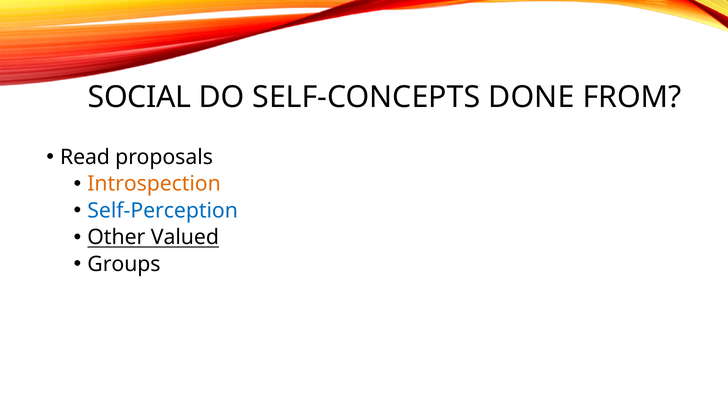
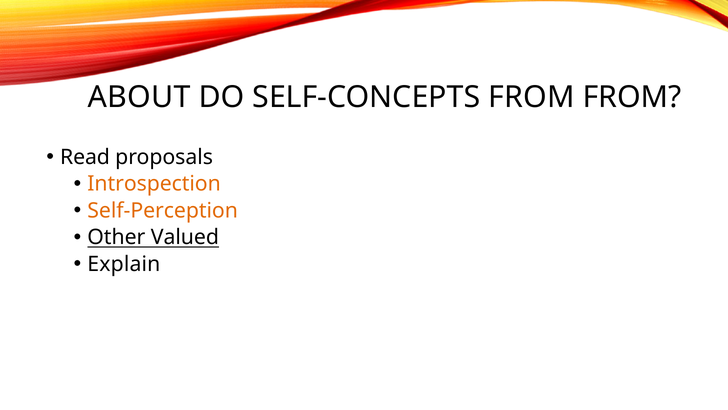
SOCIAL: SOCIAL -> ABOUT
SELF-CONCEPTS DONE: DONE -> FROM
Self-Perception colour: blue -> orange
Groups: Groups -> Explain
